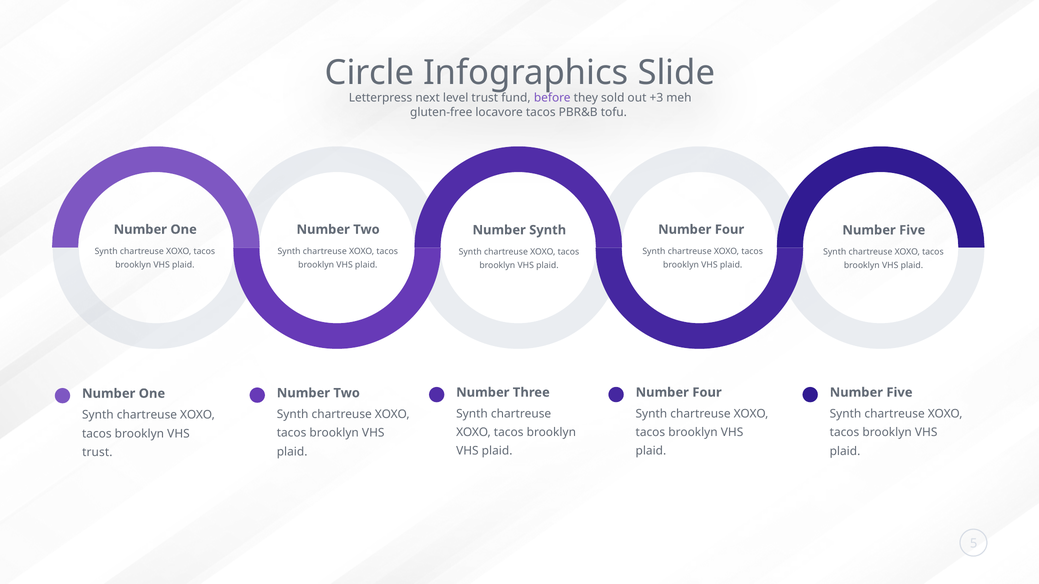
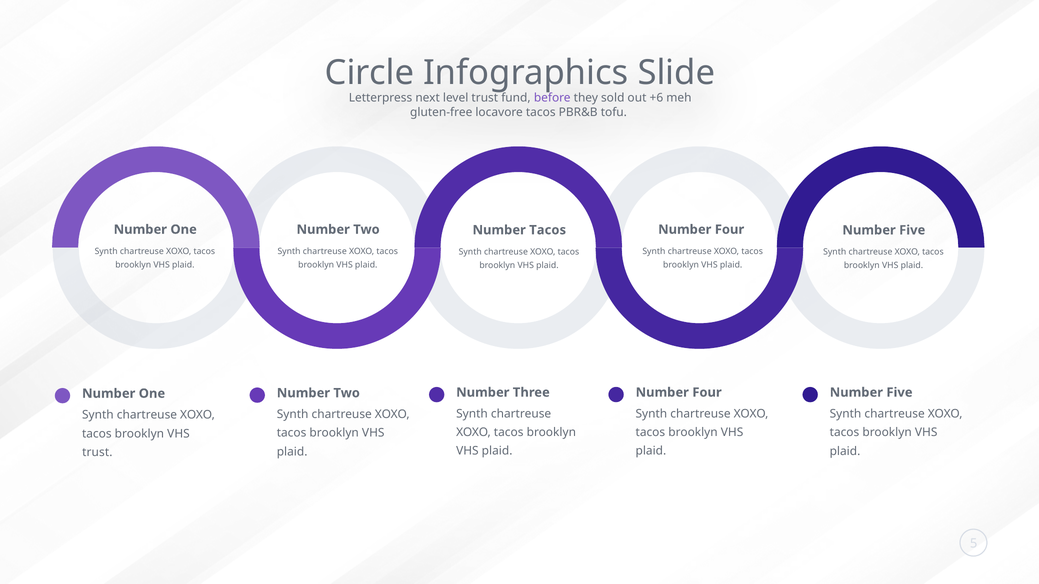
+3: +3 -> +6
Number Synth: Synth -> Tacos
